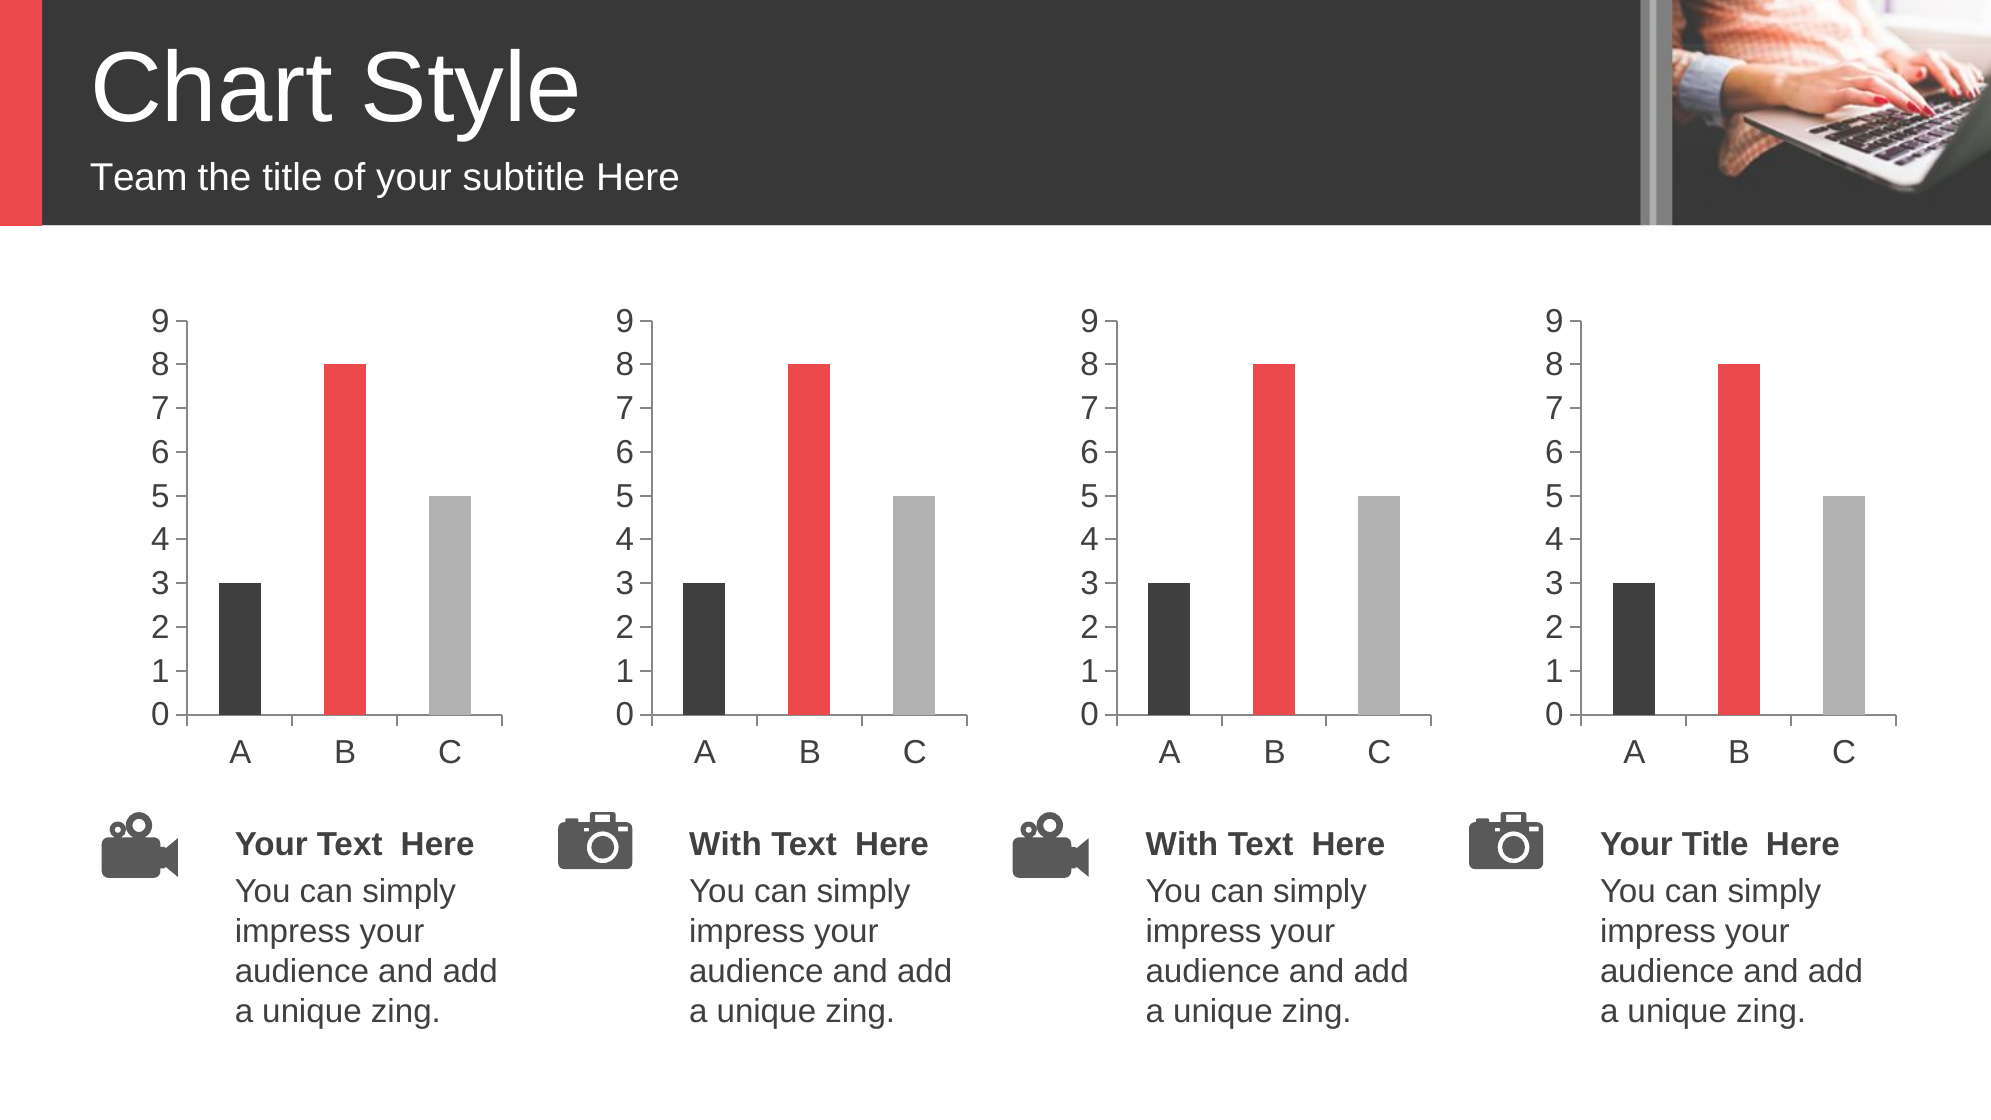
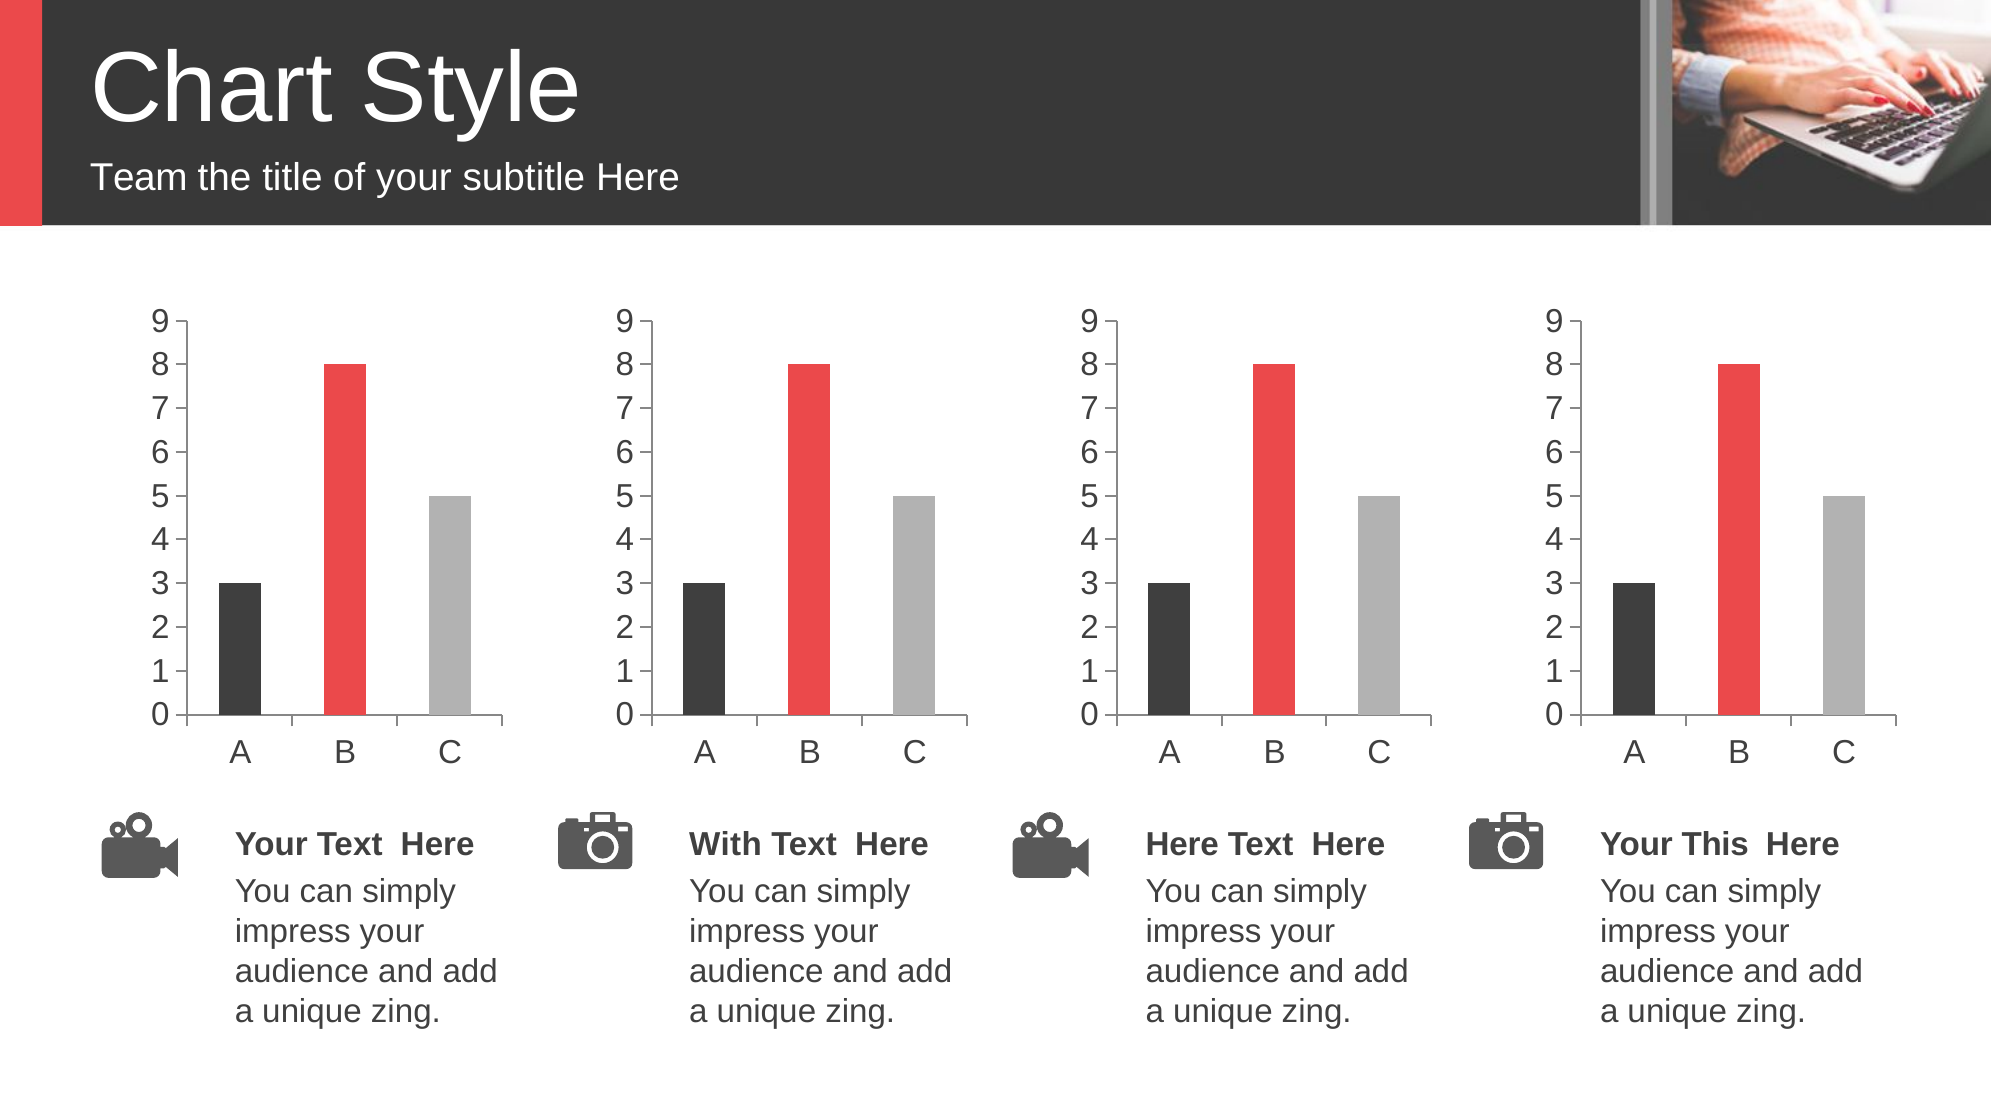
With at (1182, 845): With -> Here
Your Title: Title -> This
